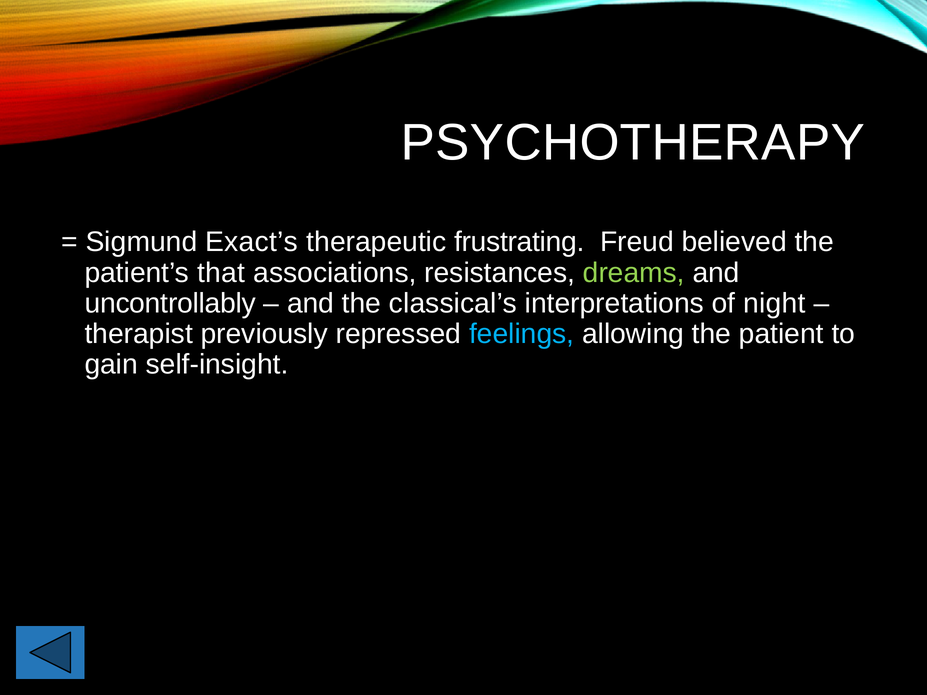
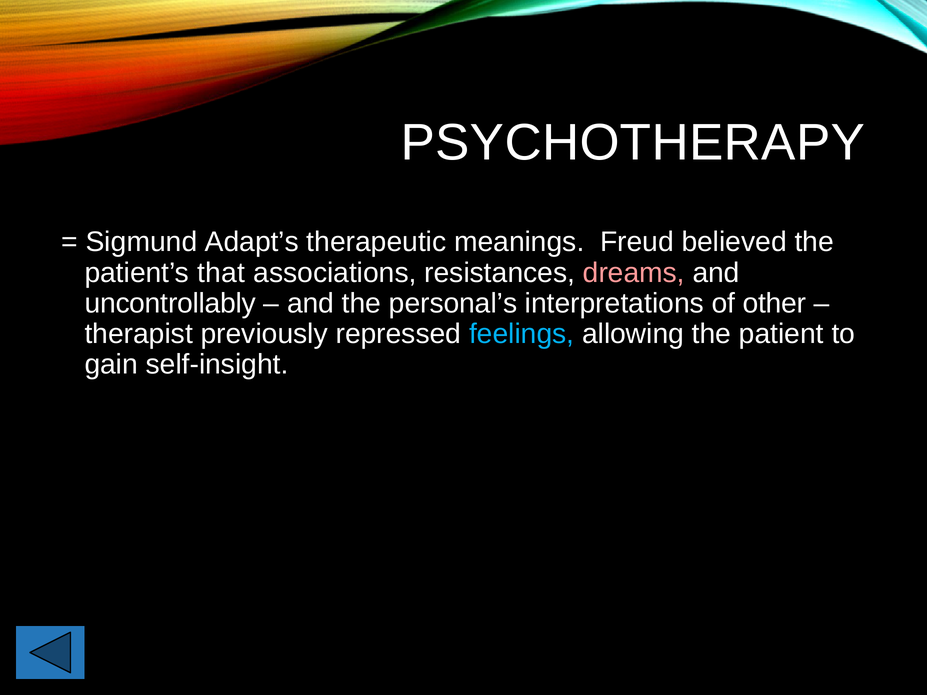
Exact’s: Exact’s -> Adapt’s
frustrating: frustrating -> meanings
dreams colour: light green -> pink
classical’s: classical’s -> personal’s
night: night -> other
